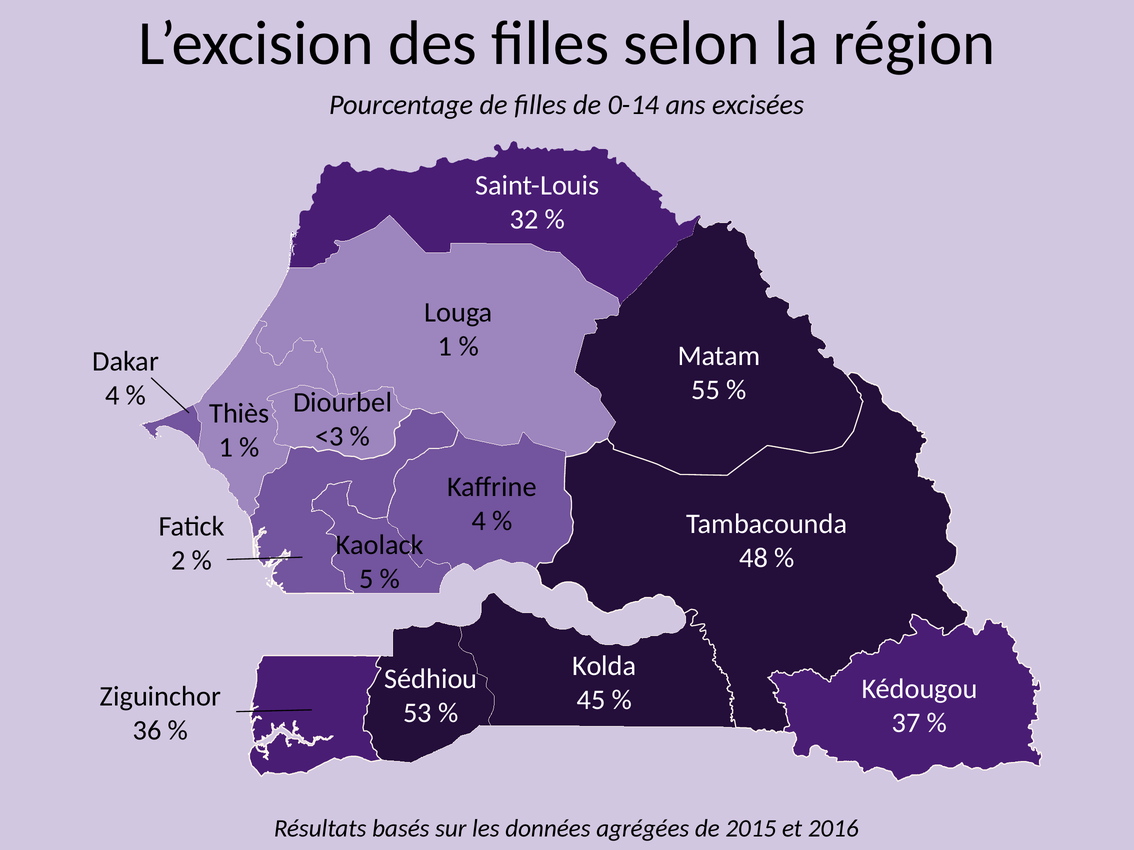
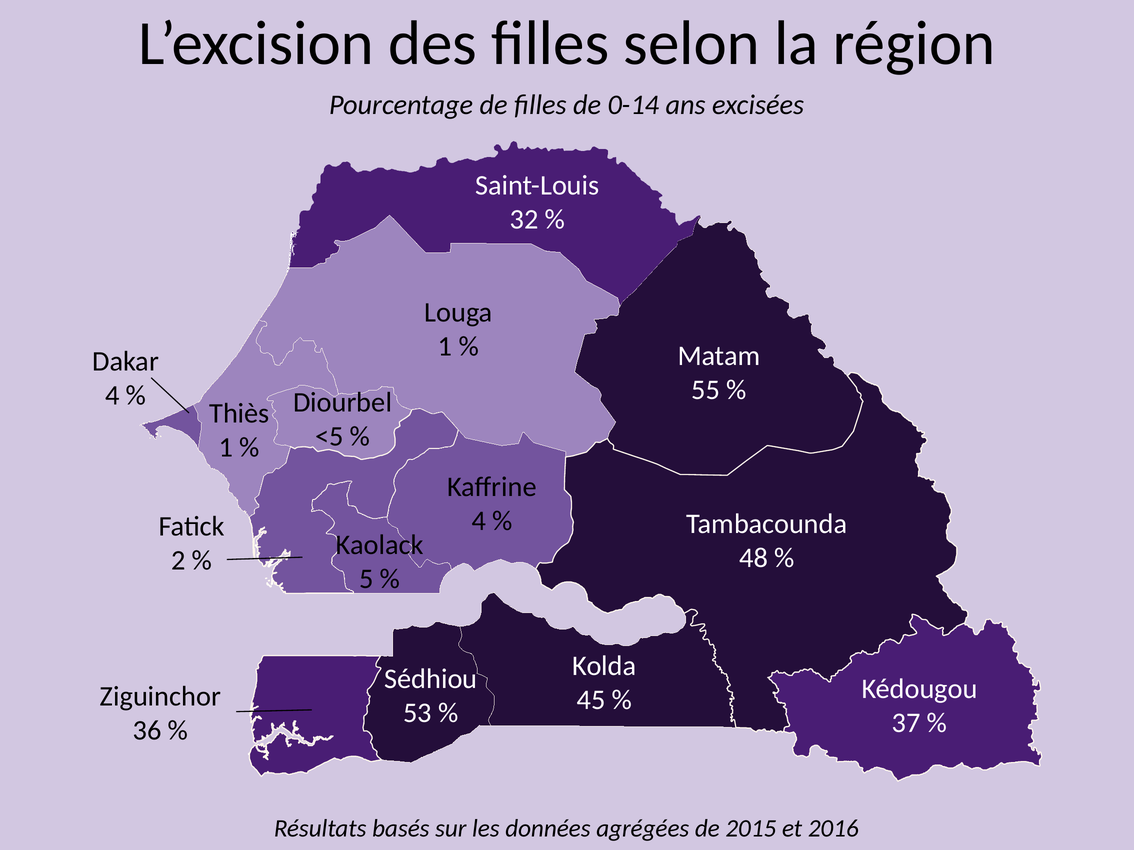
<3: <3 -> <5
